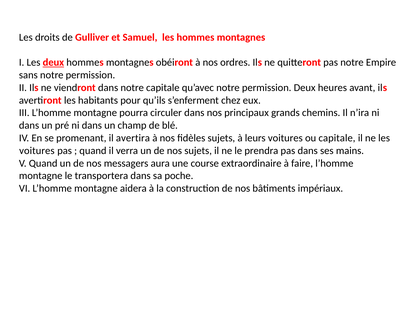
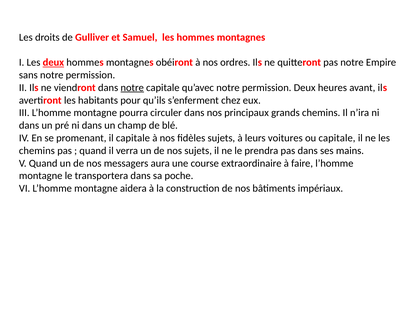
notre at (132, 88) underline: none -> present
il avertira: avertira -> capitale
voitures at (37, 151): voitures -> chemins
